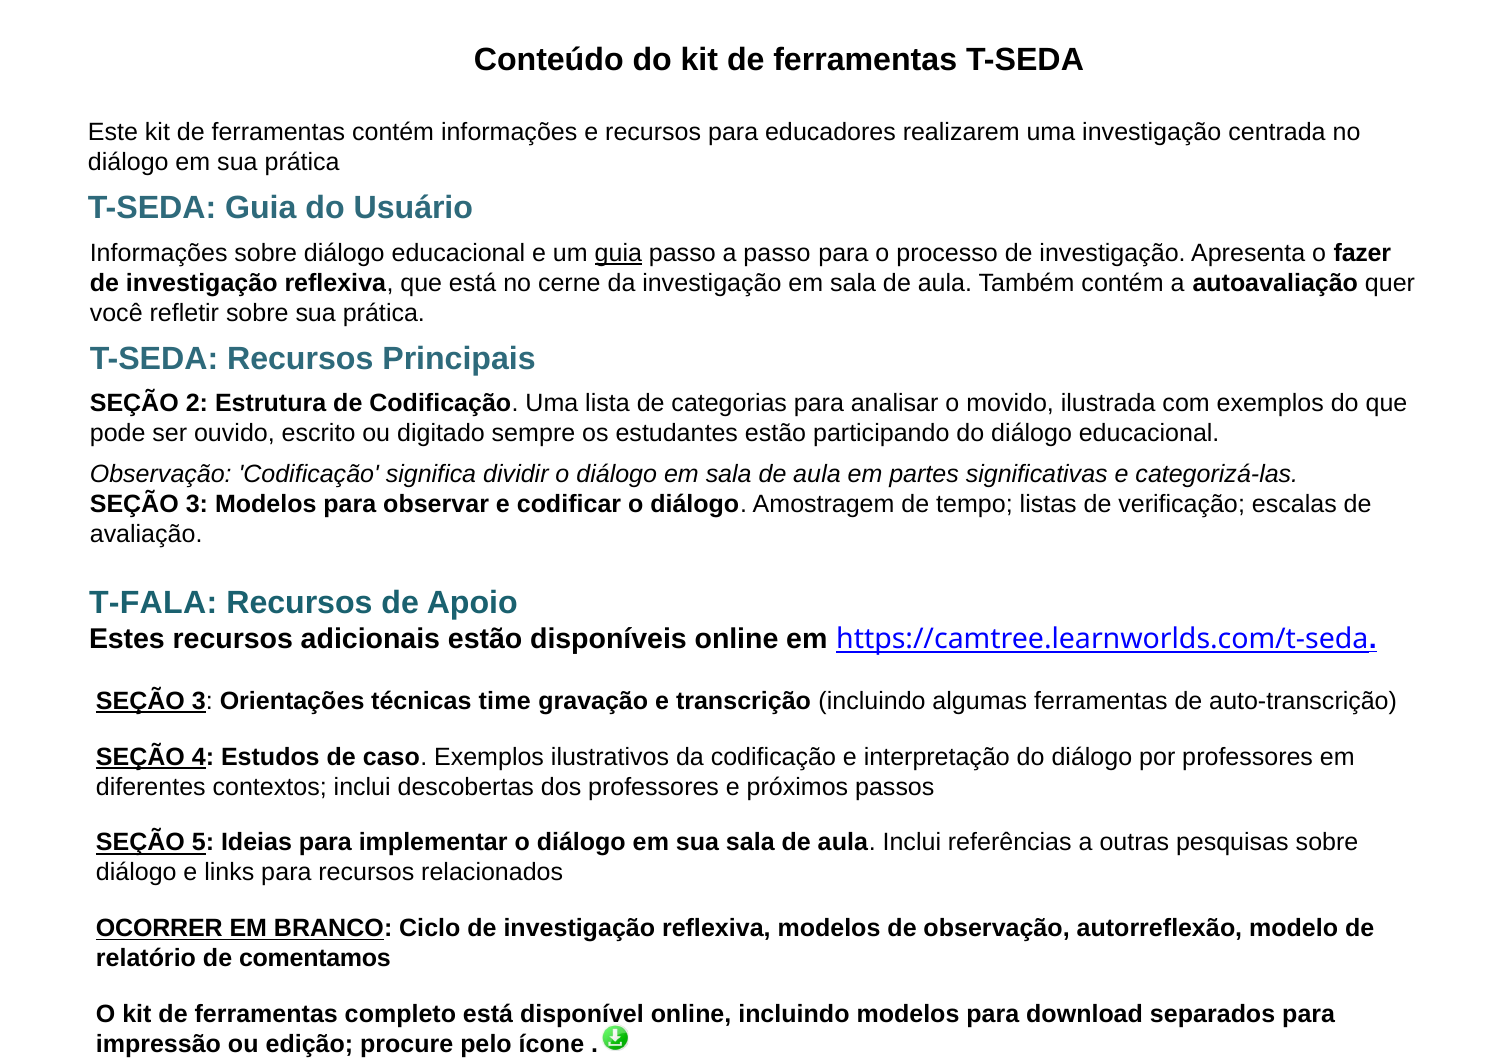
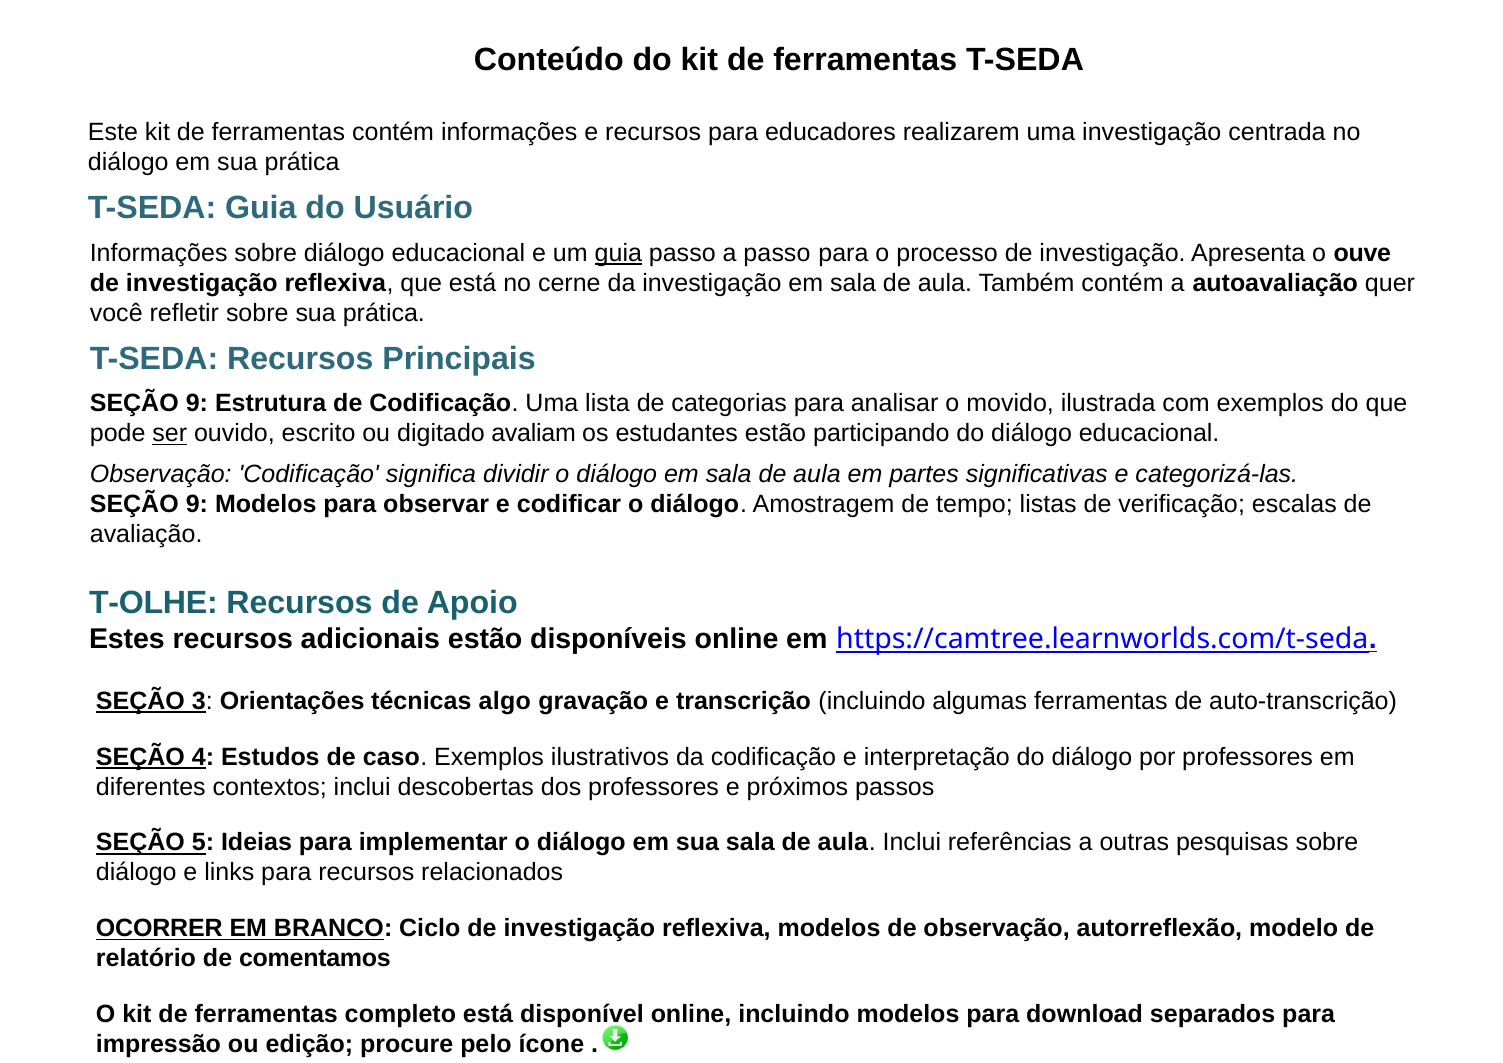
fazer: fazer -> ouve
2 at (197, 404): 2 -> 9
ser underline: none -> present
sempre: sempre -> avaliam
3 at (197, 504): 3 -> 9
T-FALA: T-FALA -> T-OLHE
time: time -> algo
